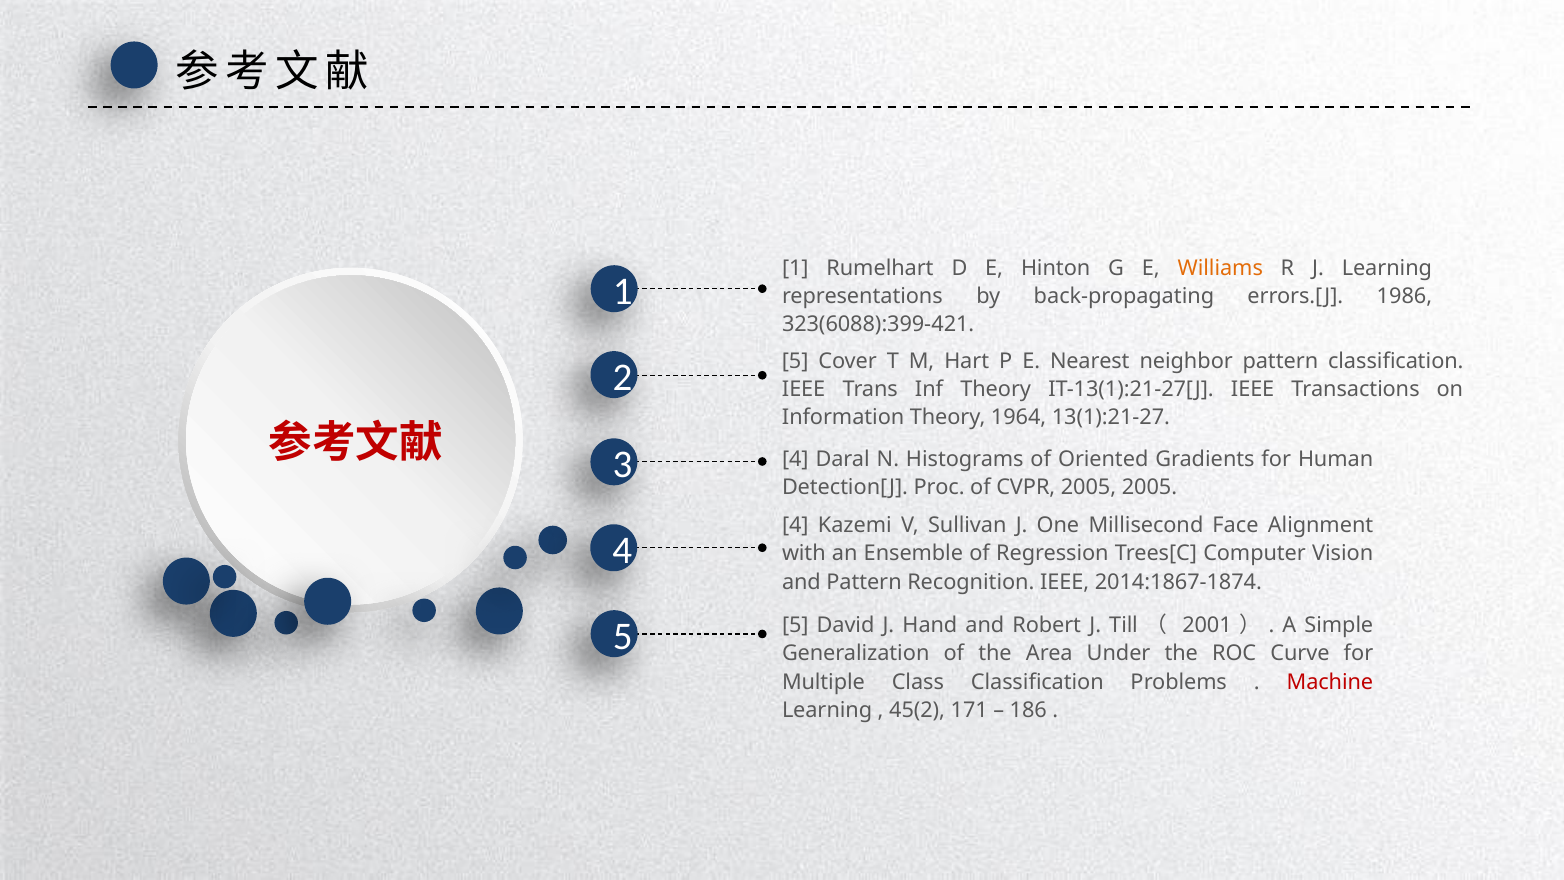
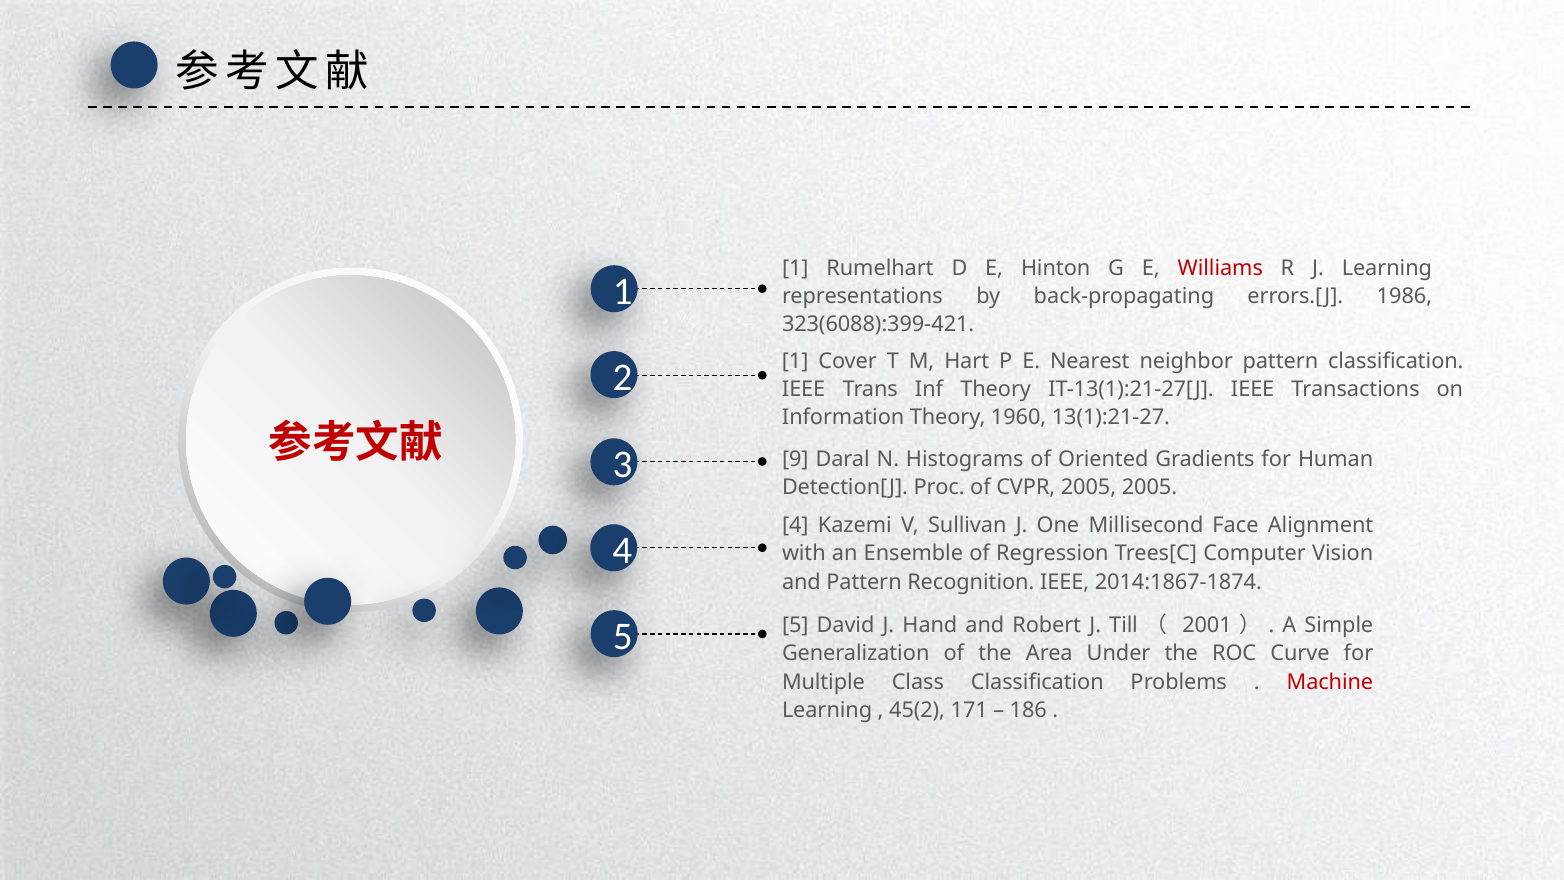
Williams colour: orange -> red
5 at (795, 361): 5 -> 1
1964: 1964 -> 1960
4 at (795, 459): 4 -> 9
